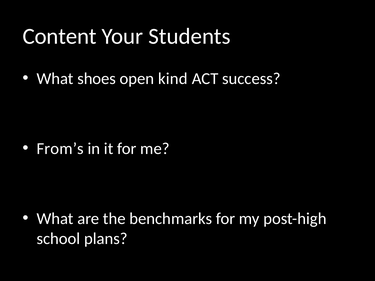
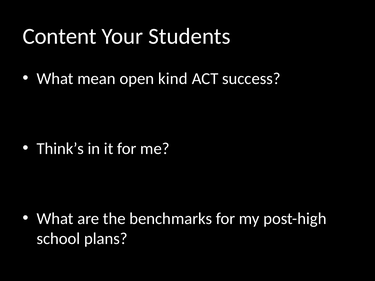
shoes: shoes -> mean
From’s: From’s -> Think’s
